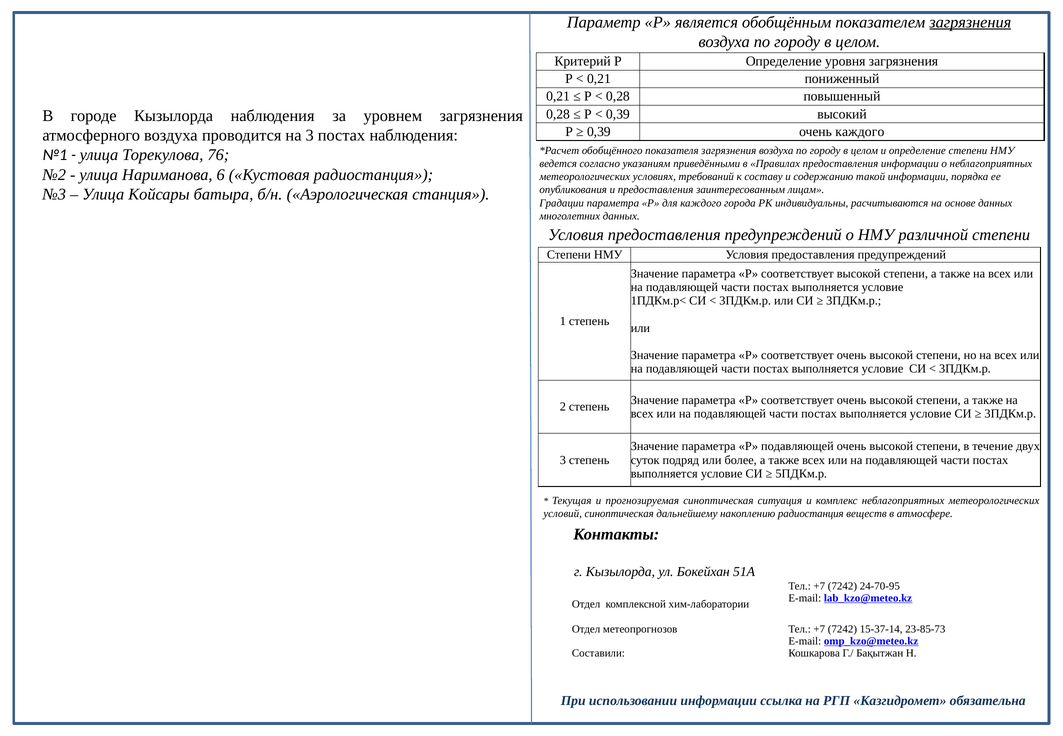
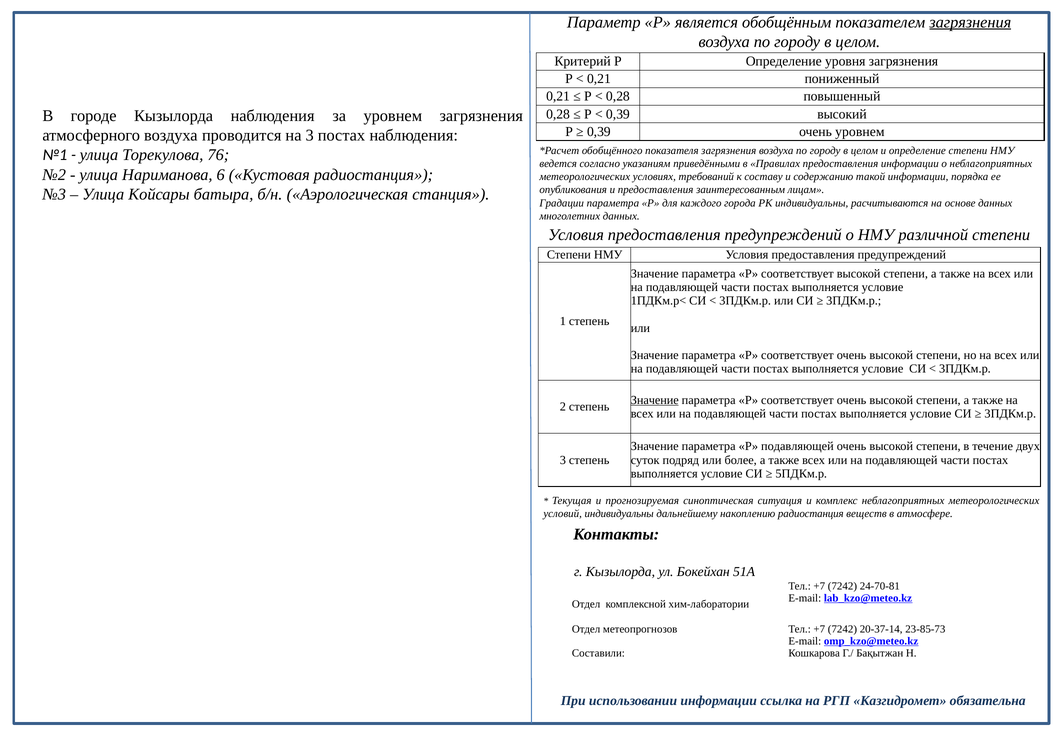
очень каждого: каждого -> уровнем
Значение at (655, 400) underline: none -> present
условий синоптическая: синоптическая -> индивидуальны
24-70-95: 24-70-95 -> 24-70-81
15-37-14: 15-37-14 -> 20-37-14
